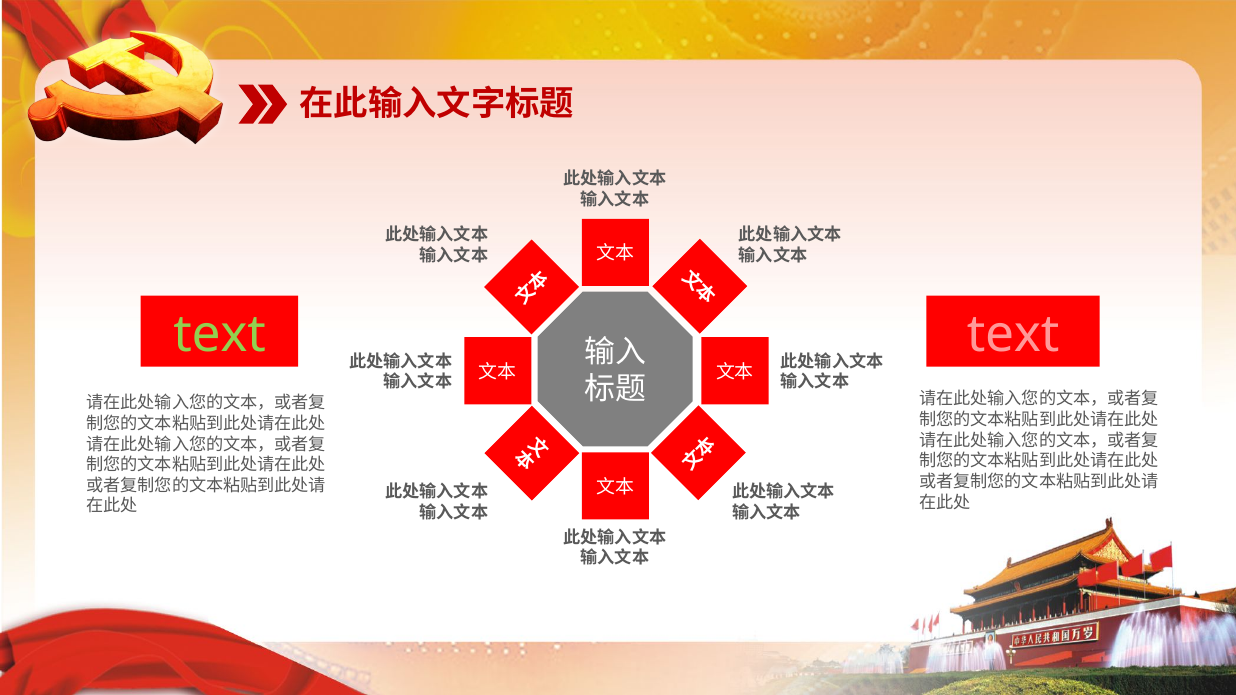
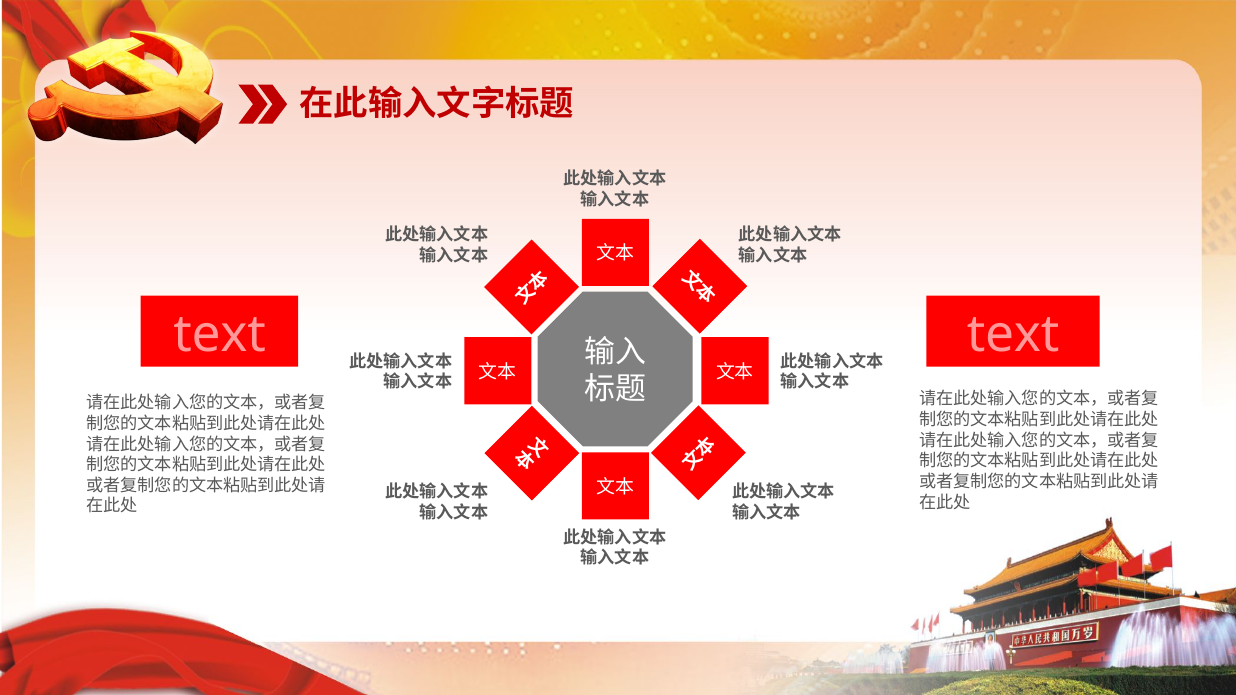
text at (220, 335) colour: light green -> pink
